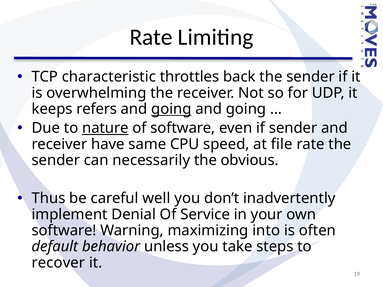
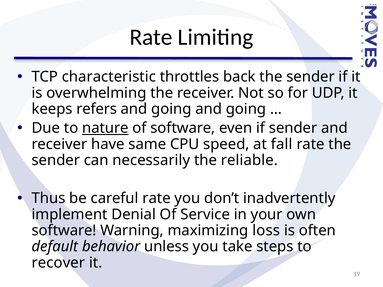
going at (171, 109) underline: present -> none
file: file -> fall
obvious: obvious -> reliable
careful well: well -> rate
into: into -> loss
